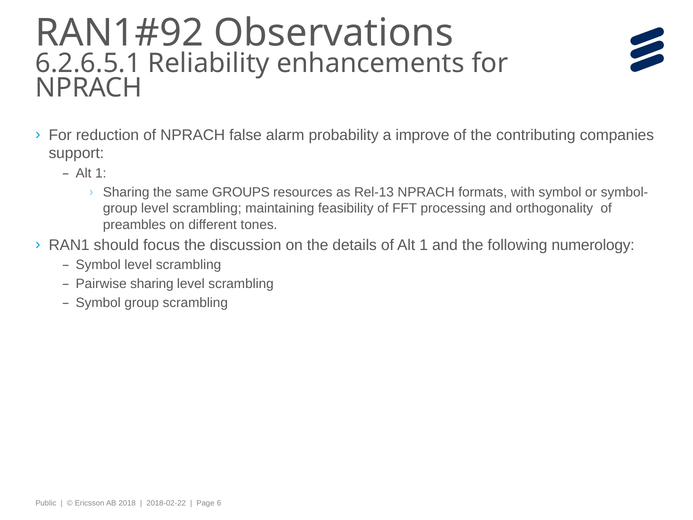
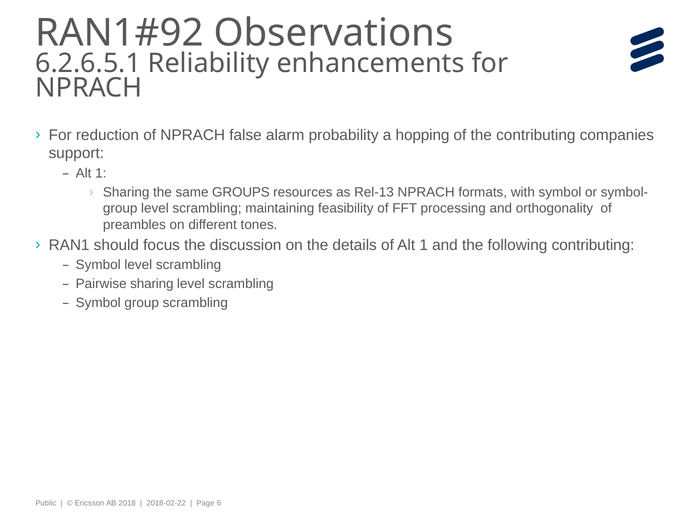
improve: improve -> hopping
following numerology: numerology -> contributing
